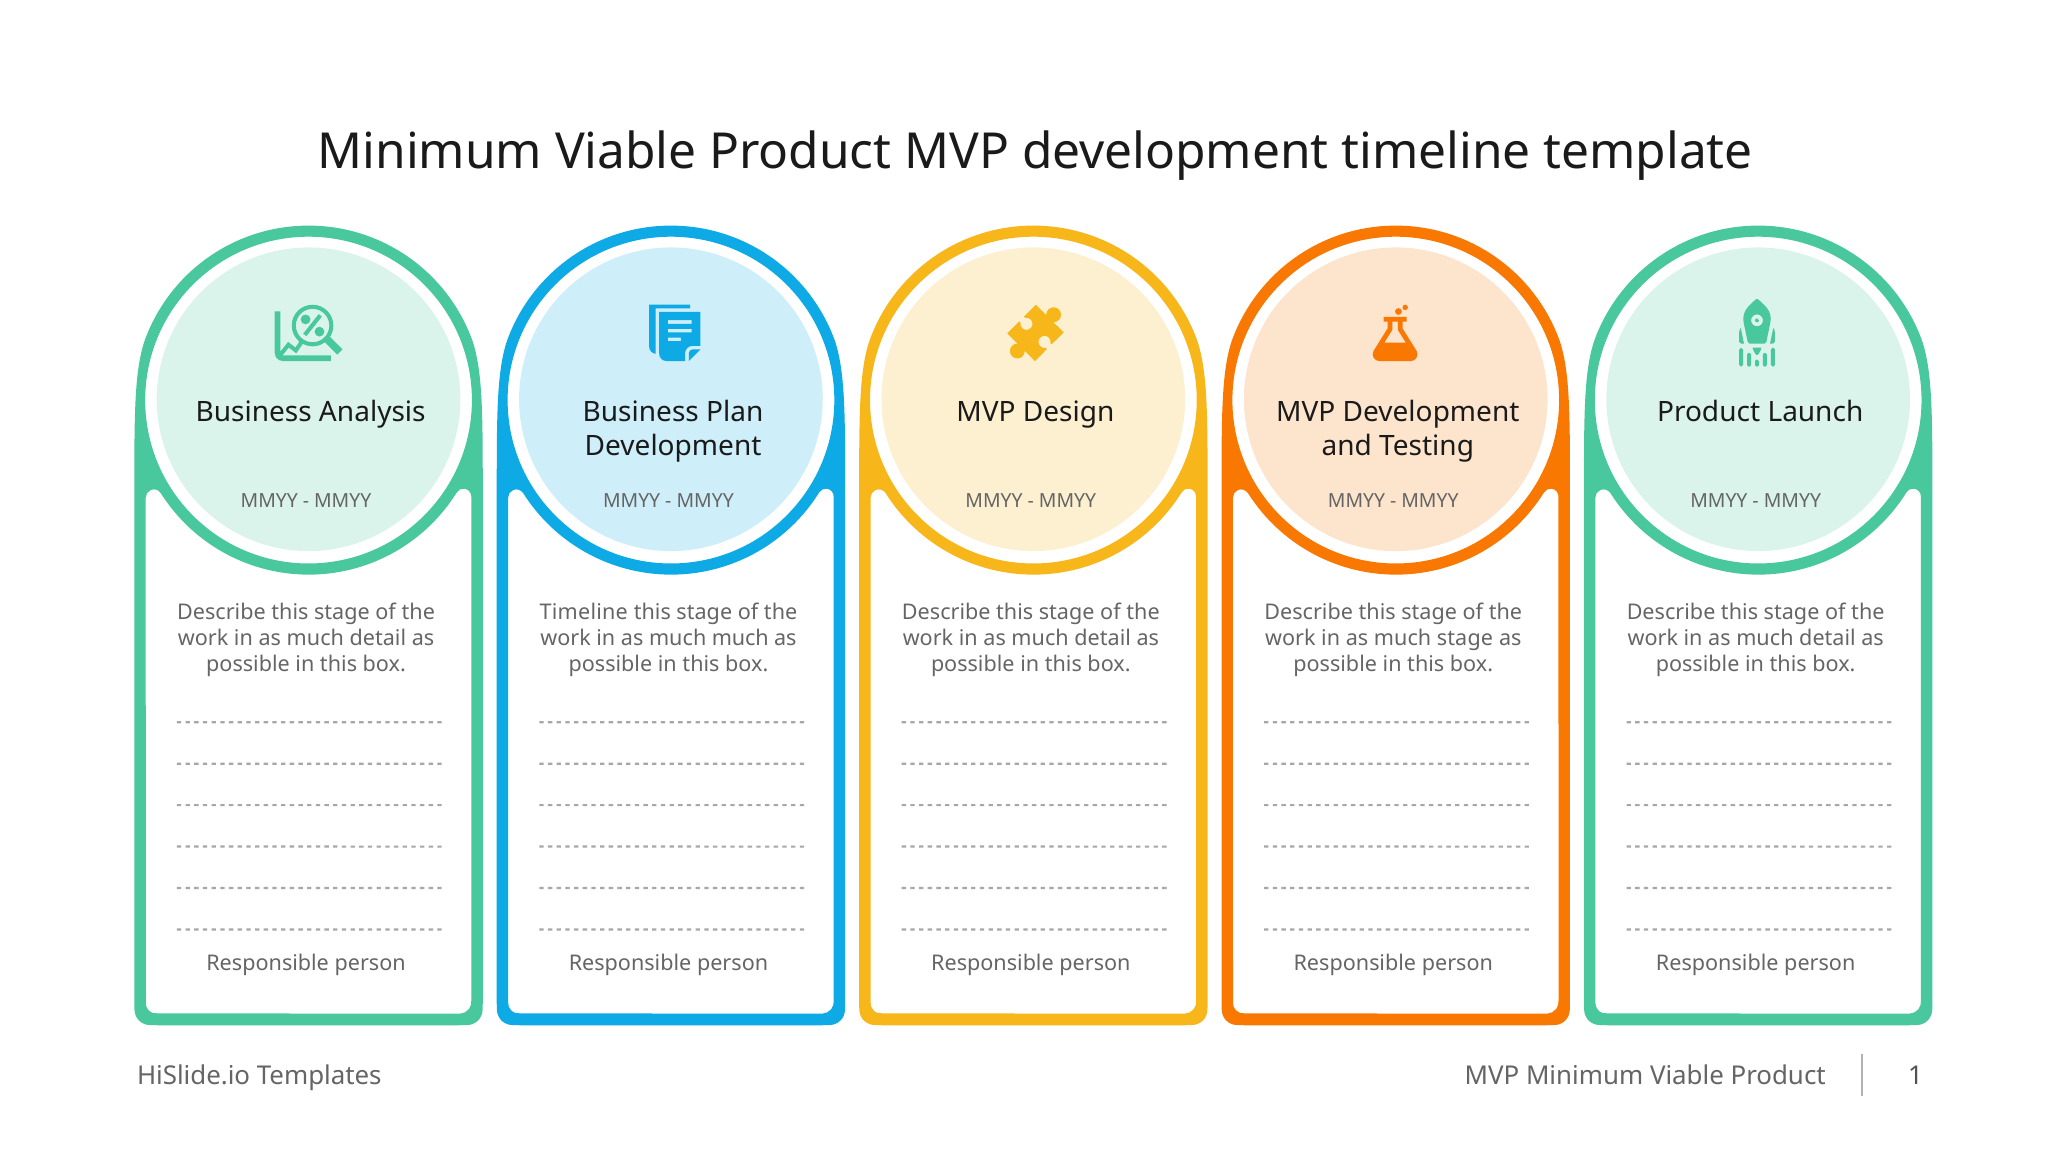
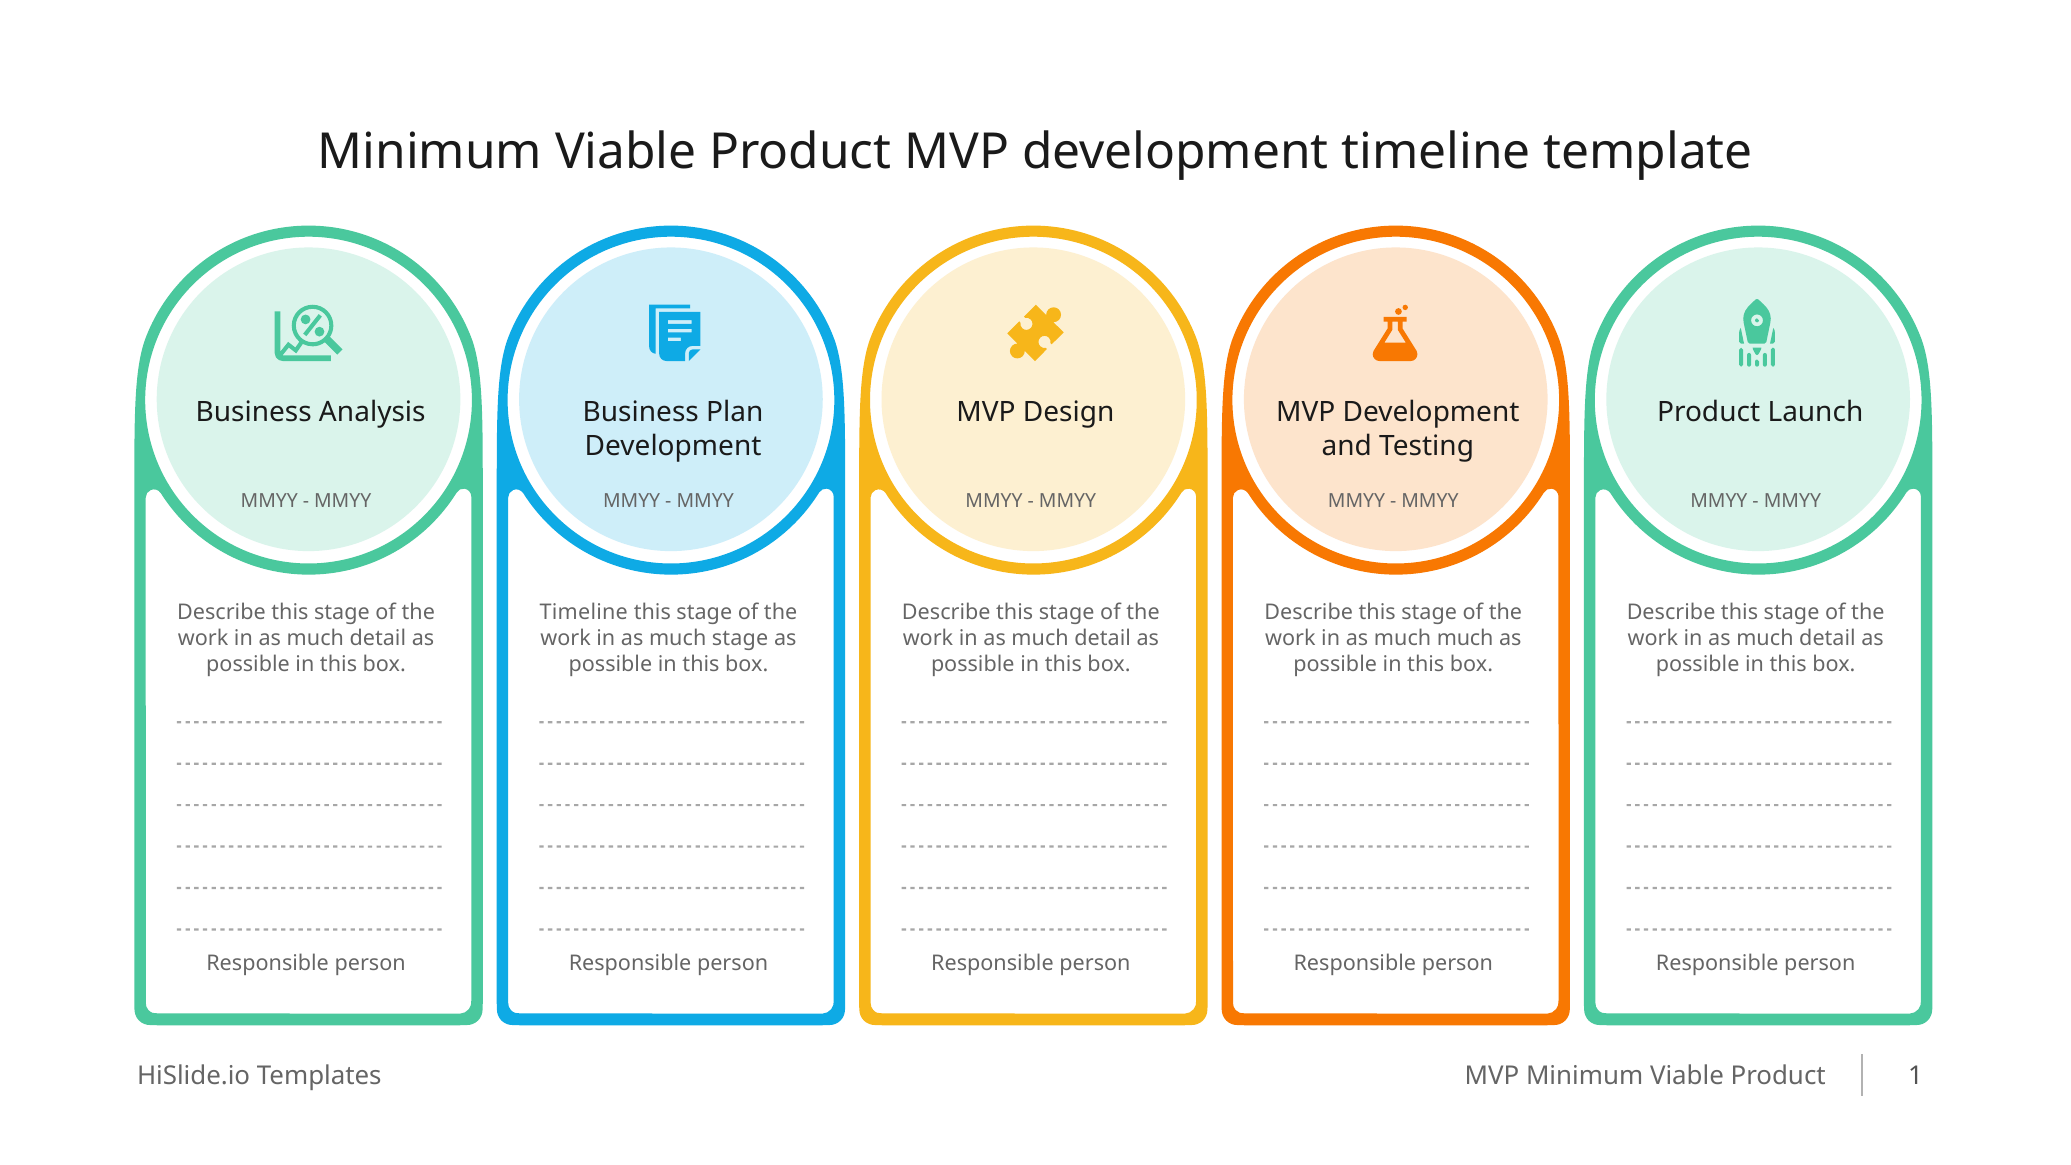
much much: much -> stage
much stage: stage -> much
